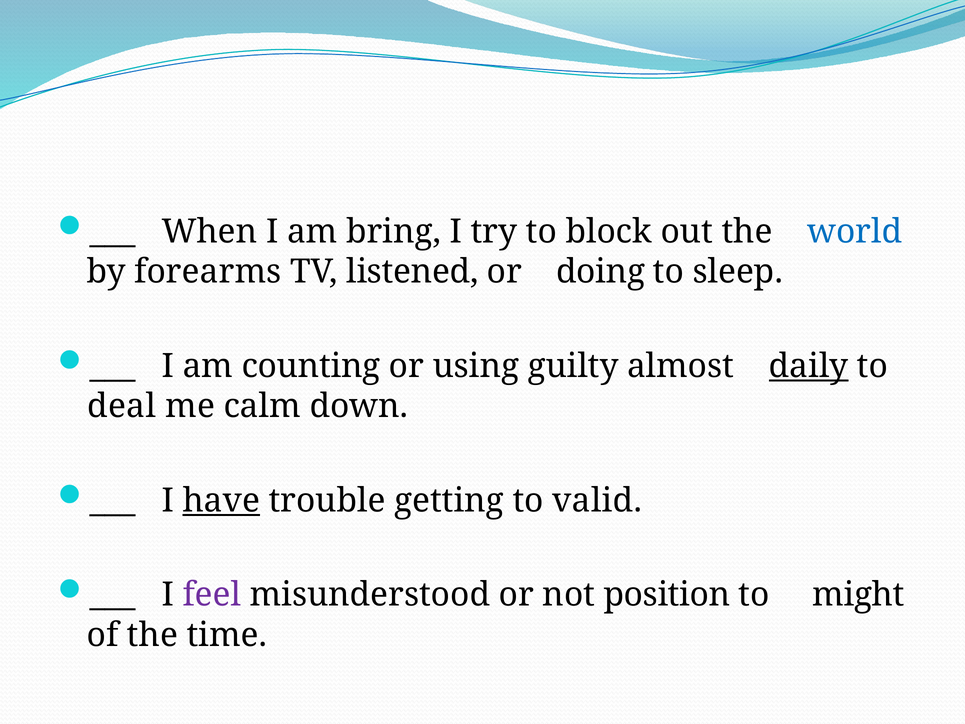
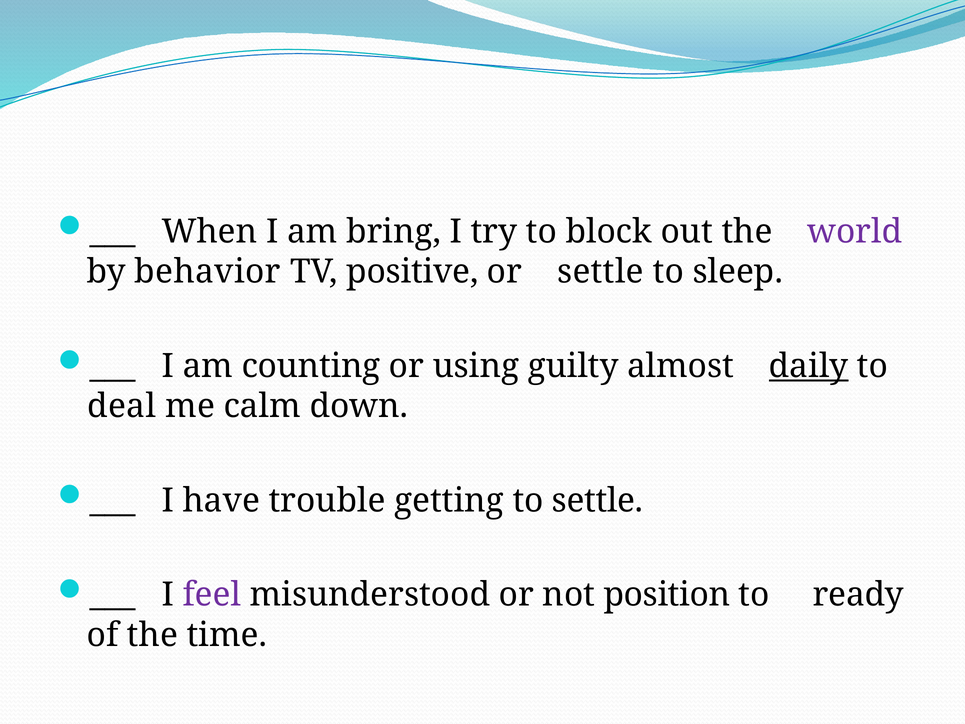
world colour: blue -> purple
forearms: forearms -> behavior
listened: listened -> positive
or doing: doing -> settle
have underline: present -> none
to valid: valid -> settle
might: might -> ready
